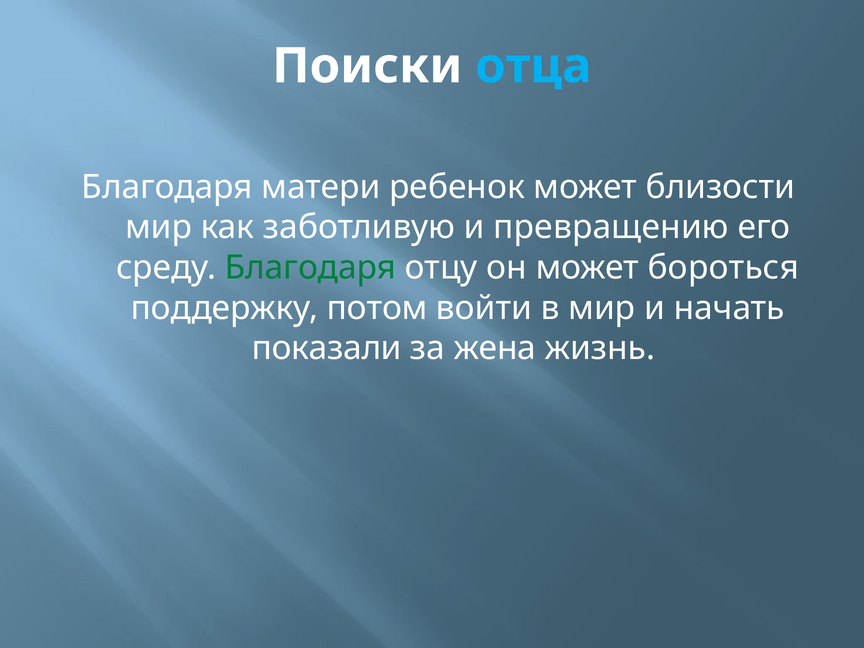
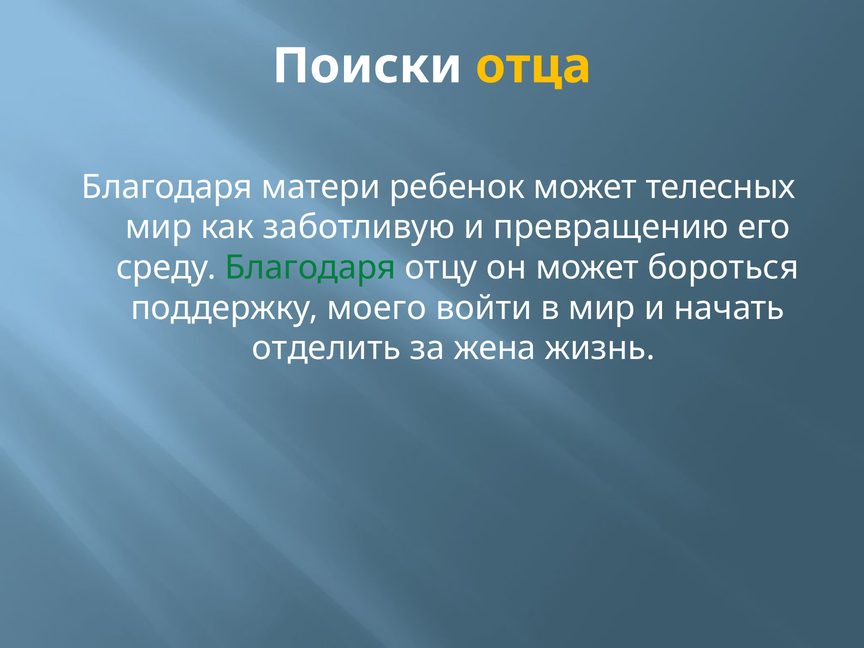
отца colour: light blue -> yellow
близости: близости -> телесных
потом: потом -> моего
показали: показали -> отделить
